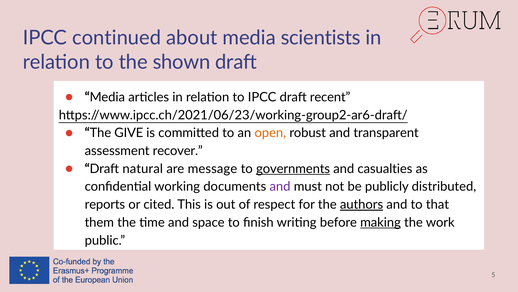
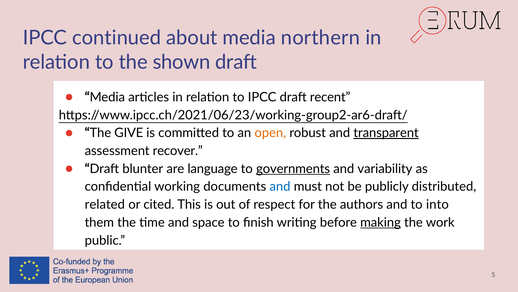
scientists: scientists -> northern
transparent underline: none -> present
natural: natural -> blunter
message: message -> language
casualties: casualties -> variability
and at (280, 186) colour: purple -> blue
reports: reports -> related
authors underline: present -> none
that: that -> into
